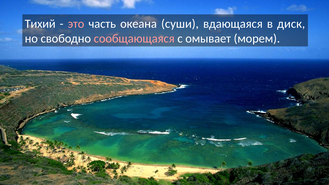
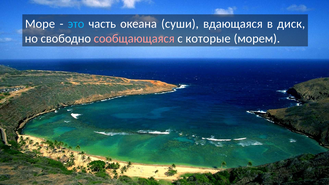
Тихий: Тихий -> Море
это colour: pink -> light blue
омывает: омывает -> которые
